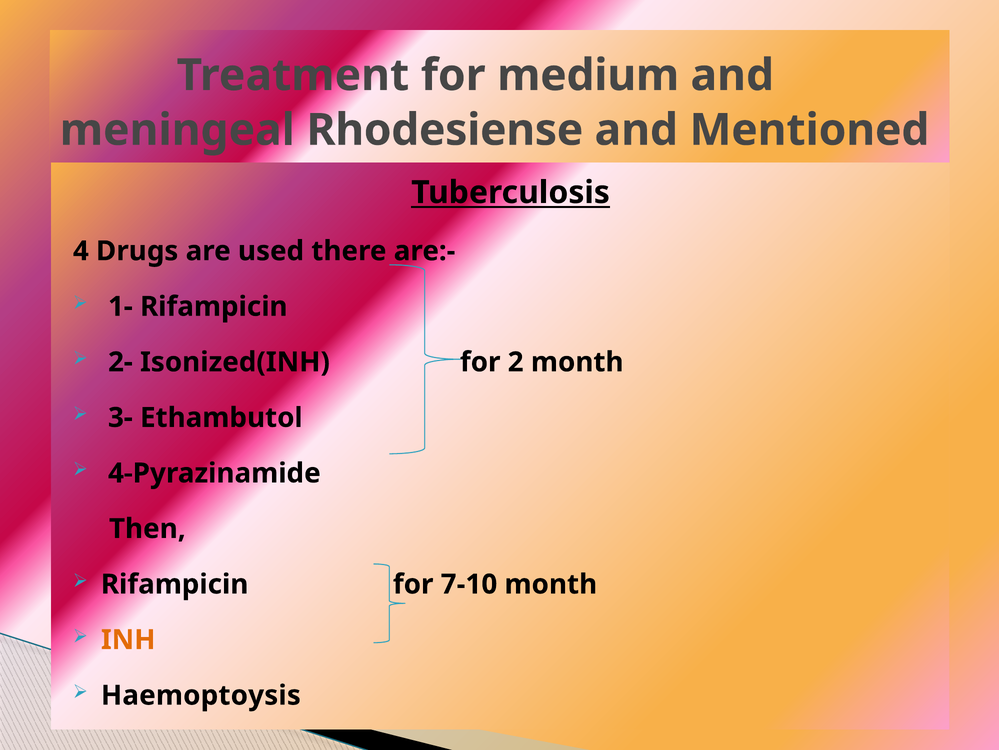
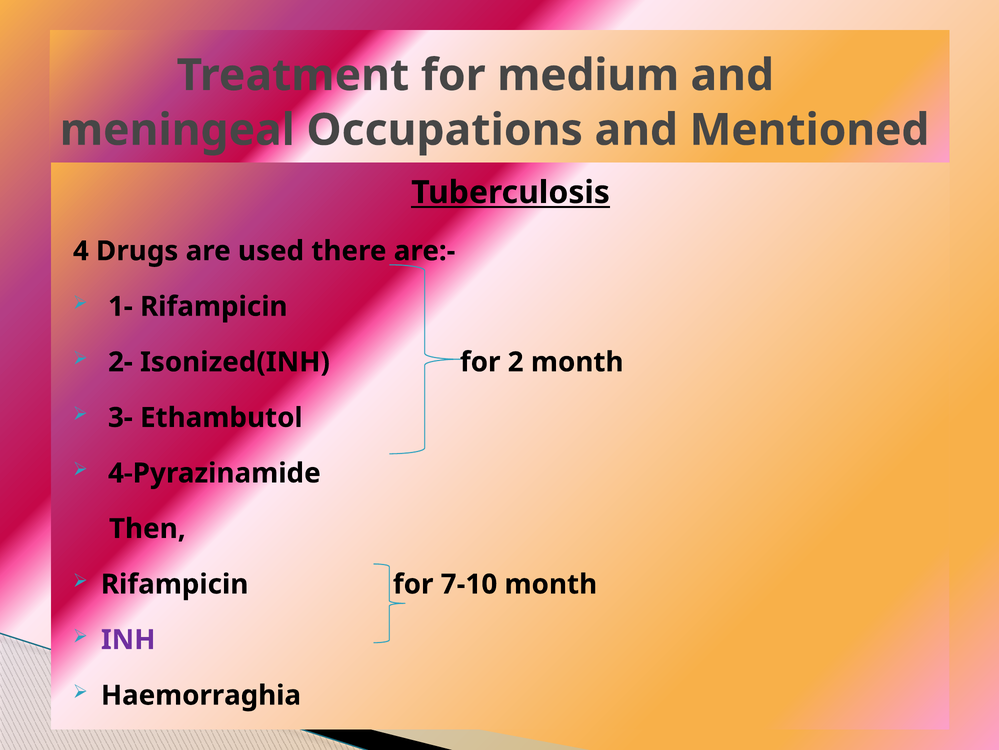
Rhodesiense: Rhodesiense -> Occupations
INH colour: orange -> purple
Haemoptoysis: Haemoptoysis -> Haemorraghia
